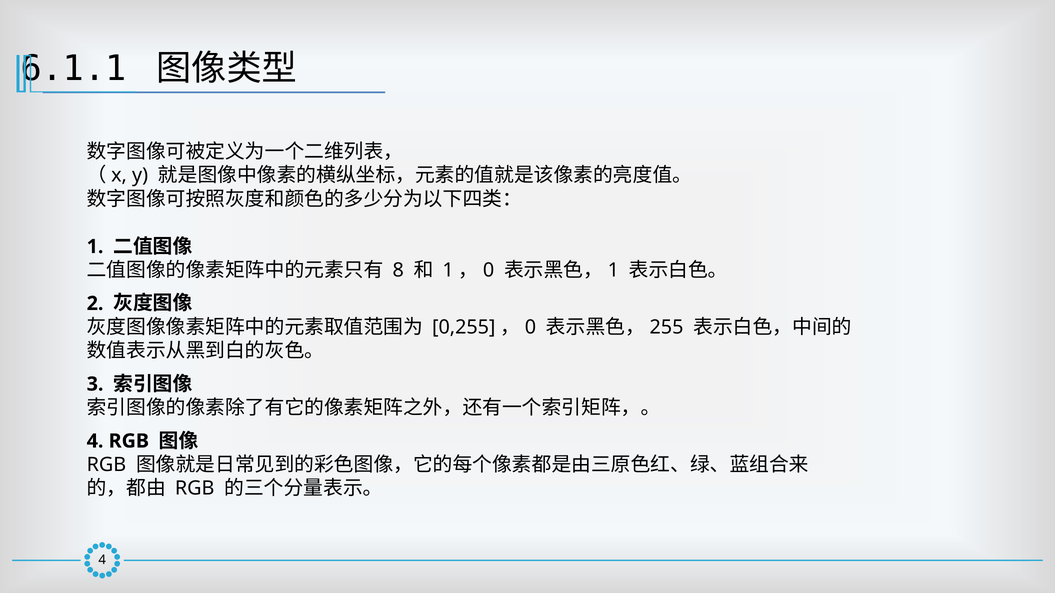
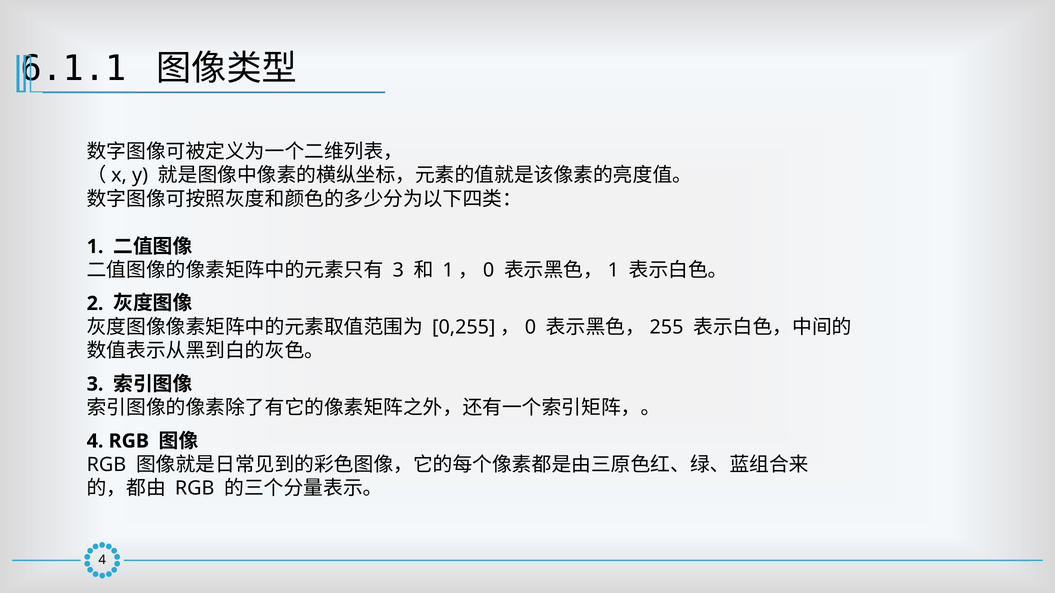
8 at (398, 270): 8 -> 3
